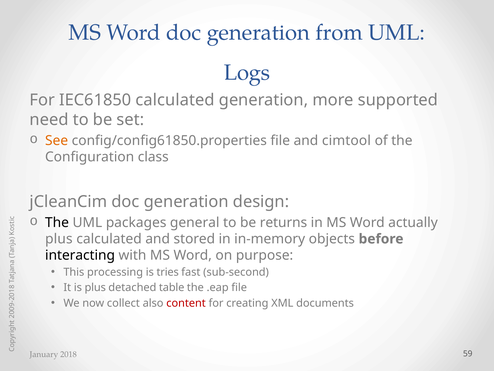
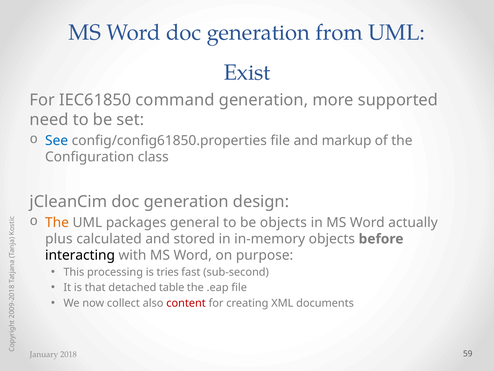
Logs: Logs -> Exist
IEC61850 calculated: calculated -> command
See colour: orange -> blue
cimtool: cimtool -> markup
The at (57, 222) colour: black -> orange
be returns: returns -> objects
is plus: plus -> that
